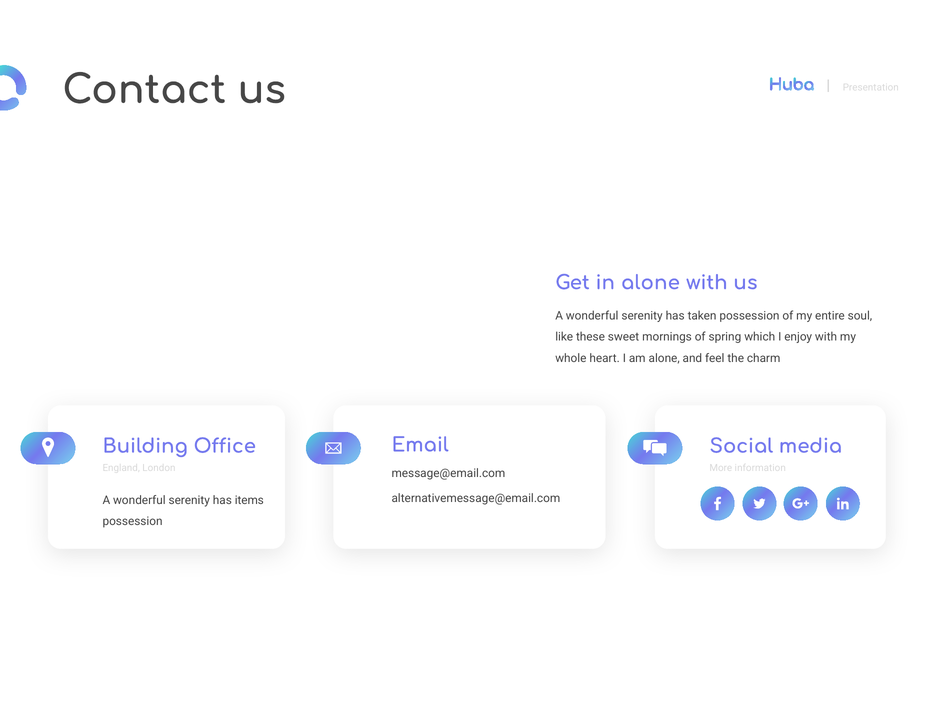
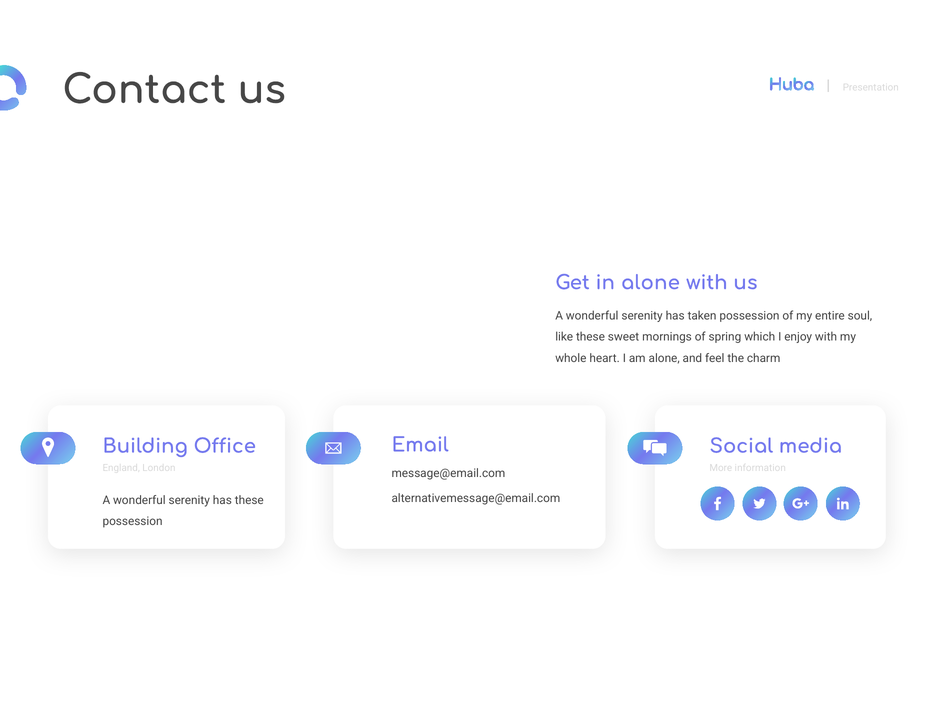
has items: items -> these
